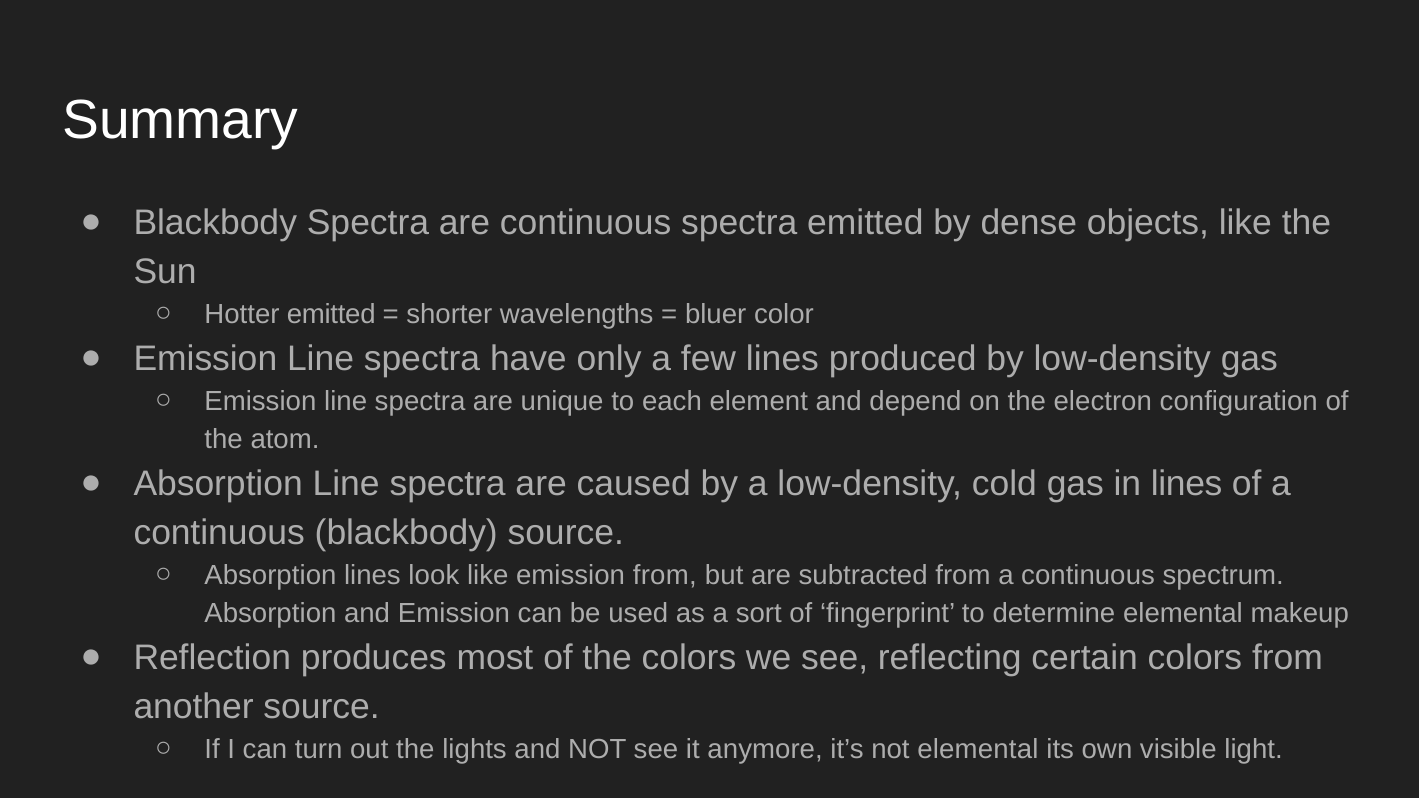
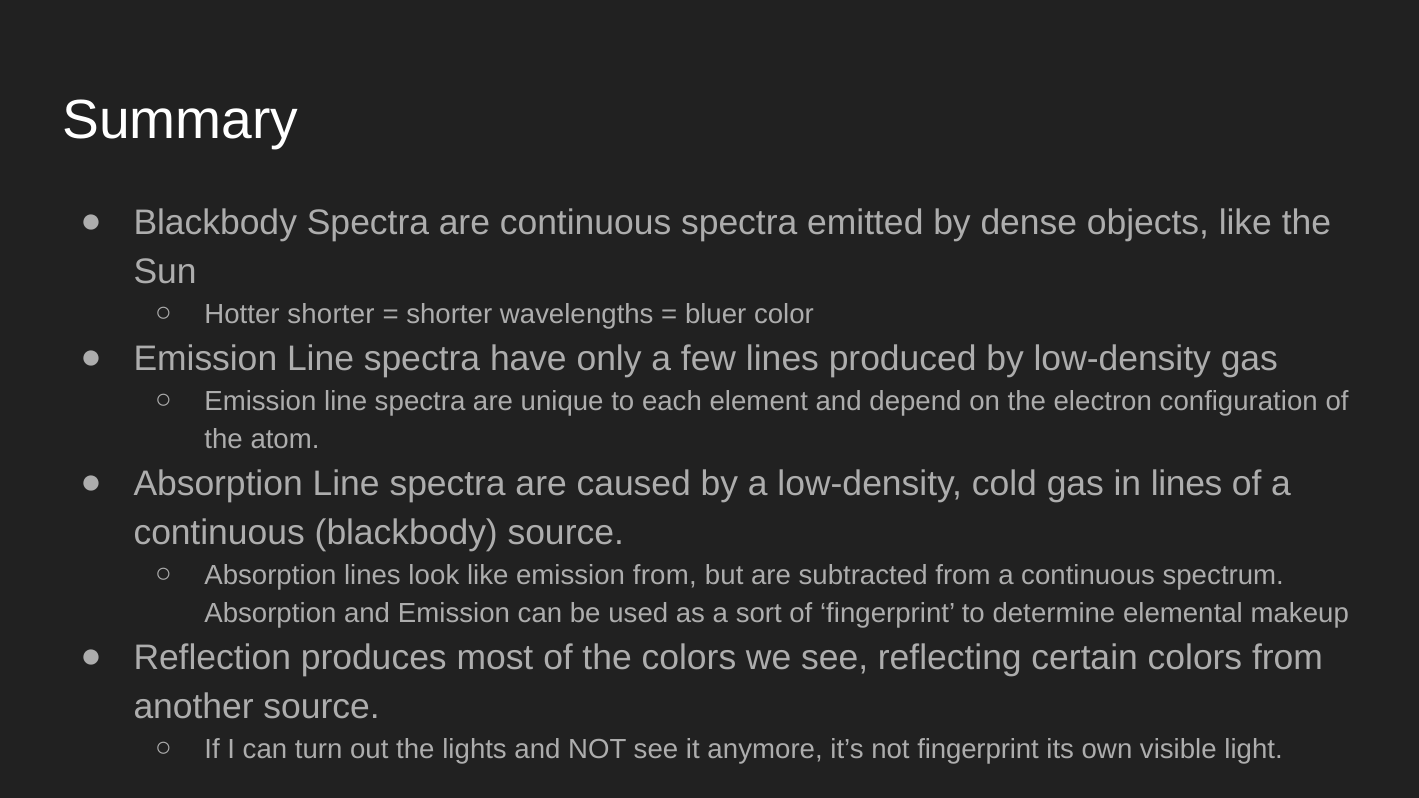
Hotter emitted: emitted -> shorter
not elemental: elemental -> fingerprint
